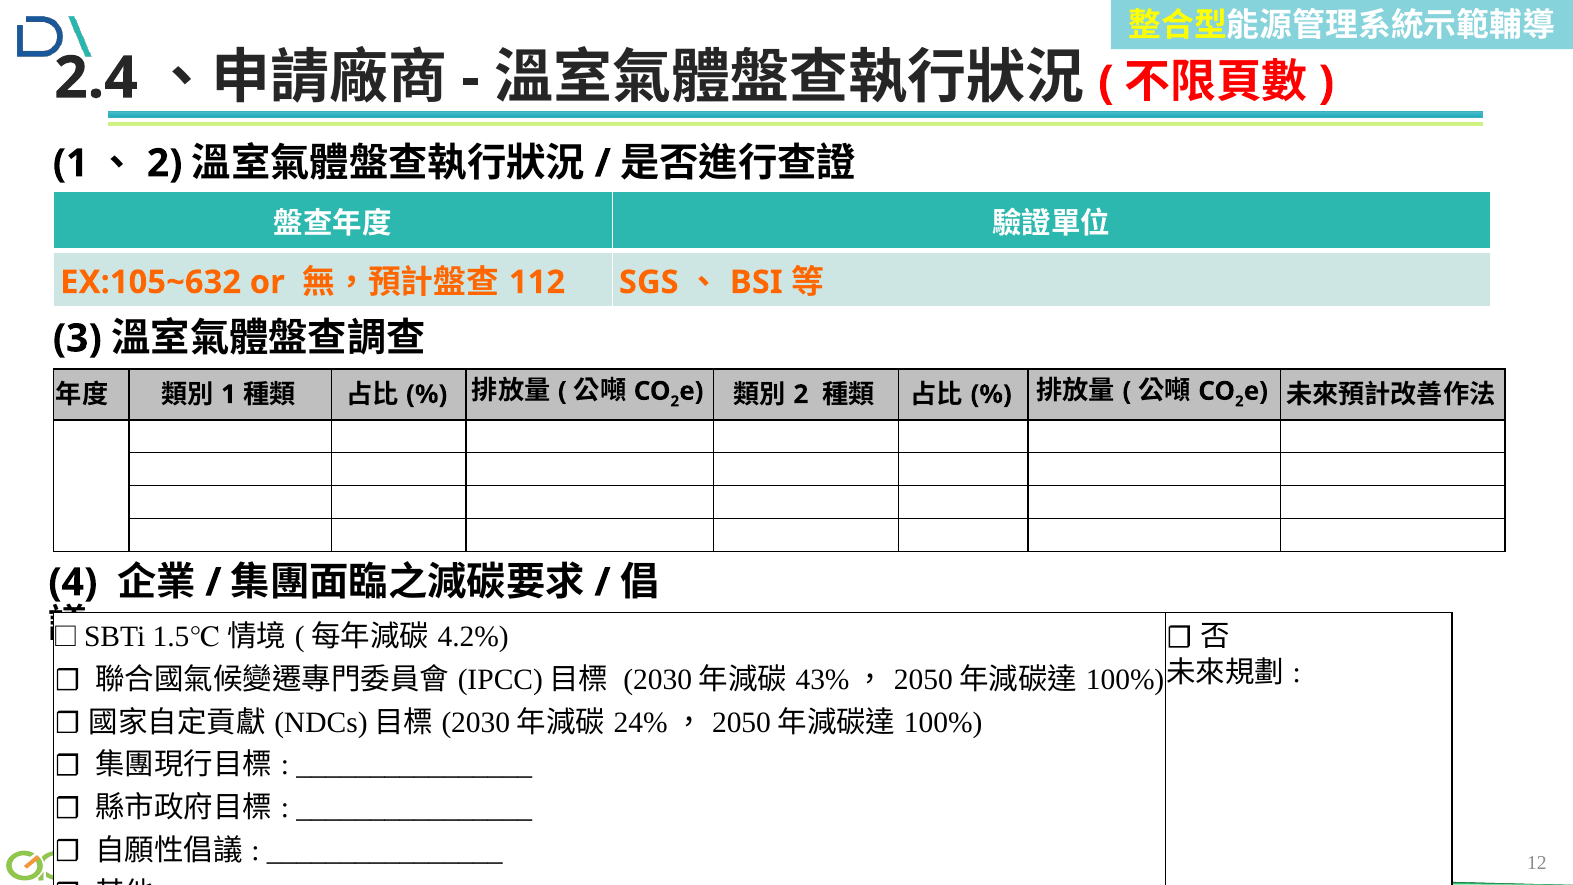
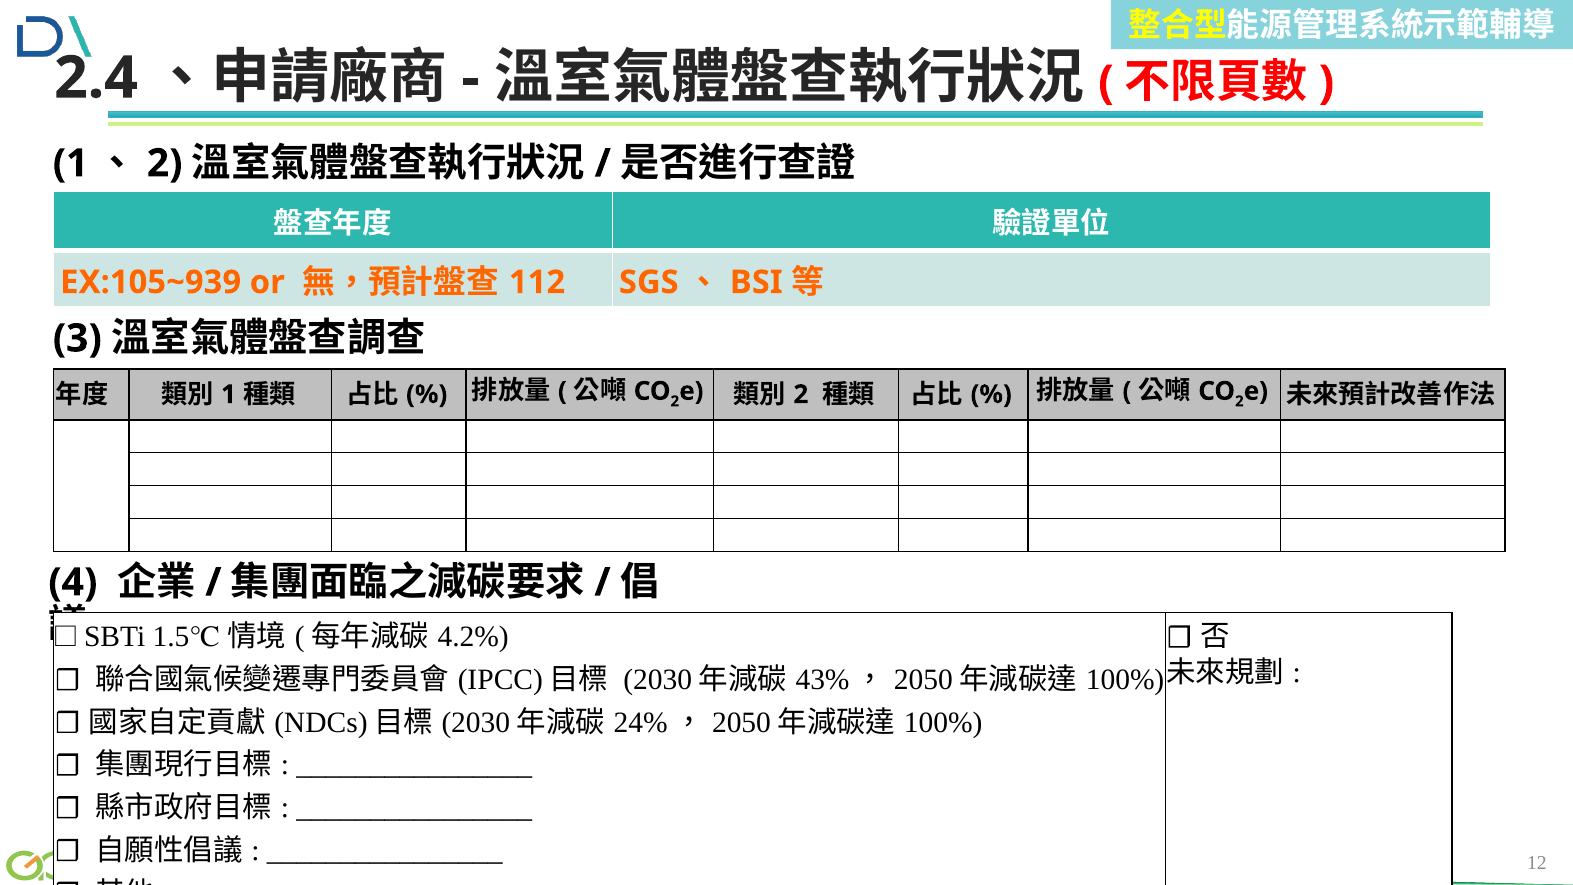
EX:105~632: EX:105~632 -> EX:105~939
